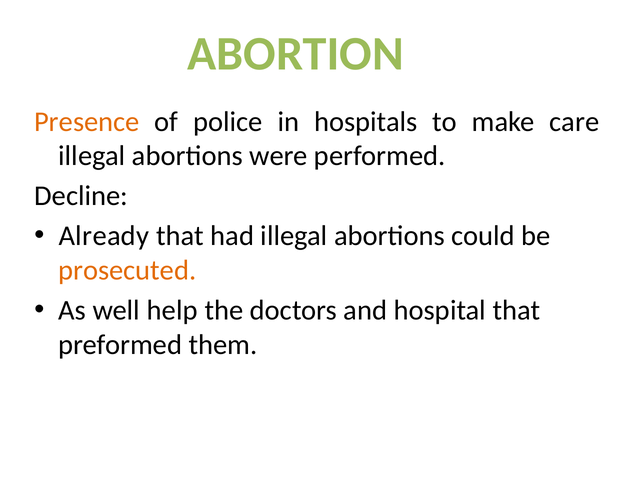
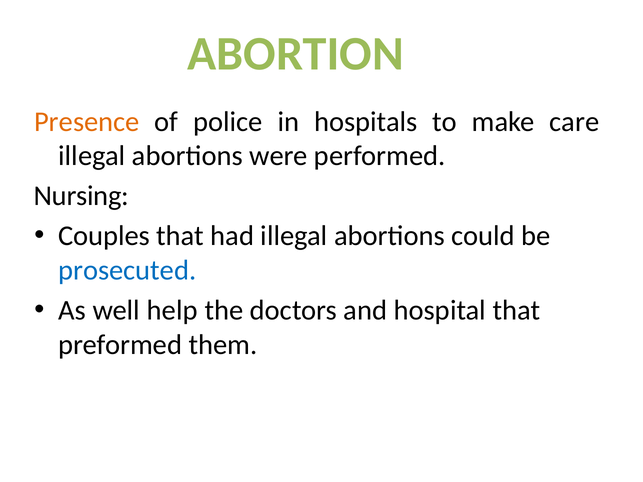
Decline: Decline -> Nursing
Already: Already -> Couples
prosecuted colour: orange -> blue
